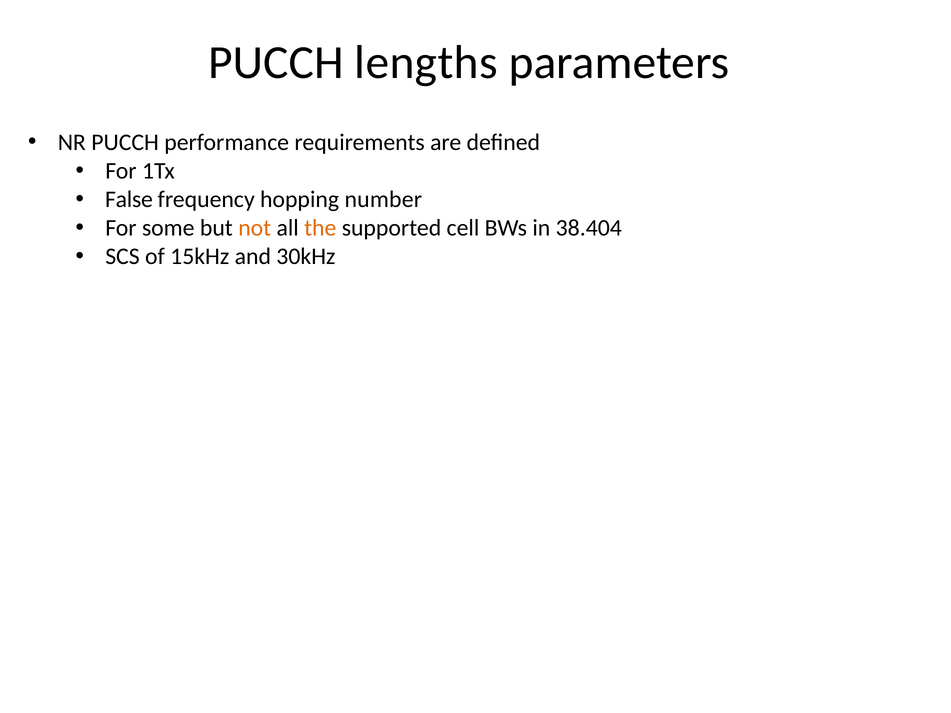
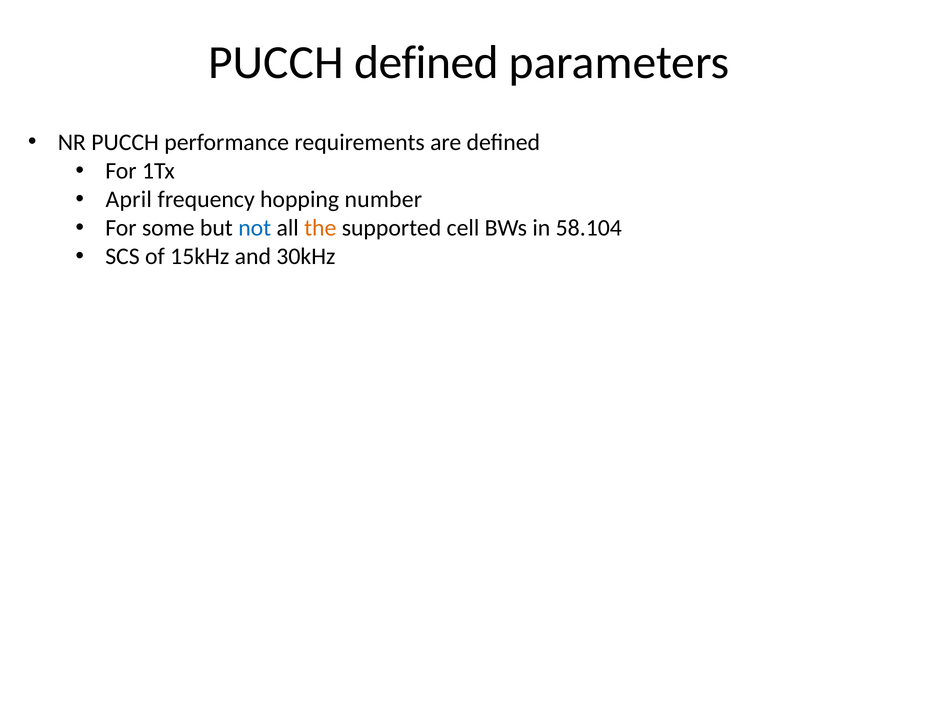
PUCCH lengths: lengths -> defined
False: False -> April
not colour: orange -> blue
38.404: 38.404 -> 58.104
